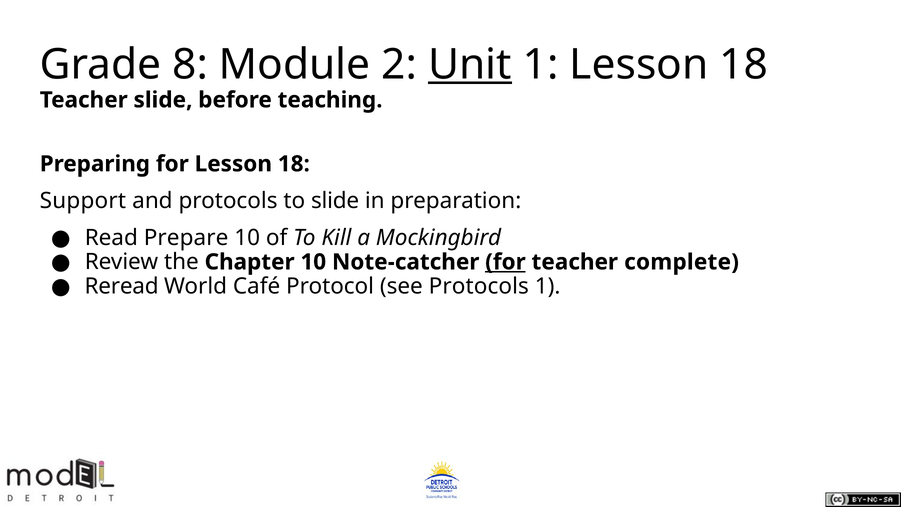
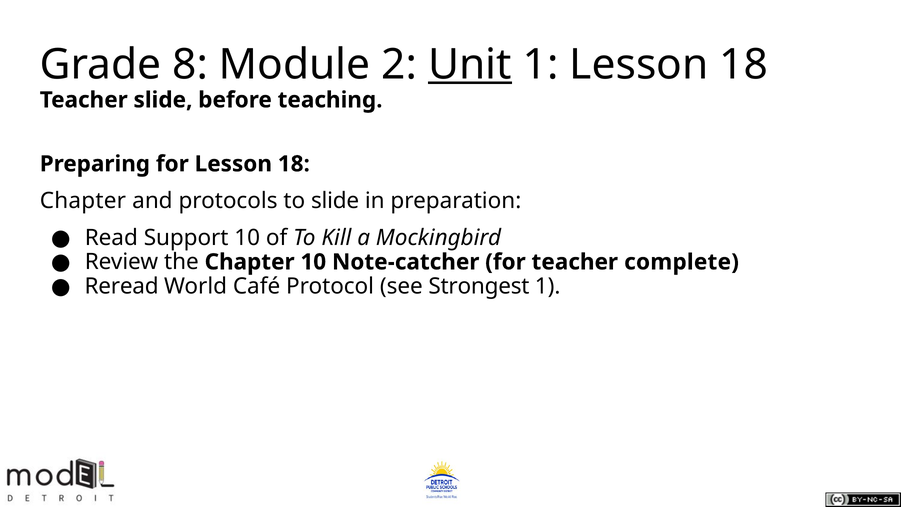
Support at (83, 201): Support -> Chapter
Prepare: Prepare -> Support
for at (505, 262) underline: present -> none
see Protocols: Protocols -> Strongest
